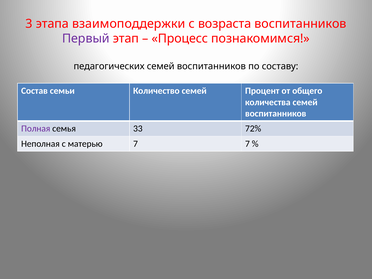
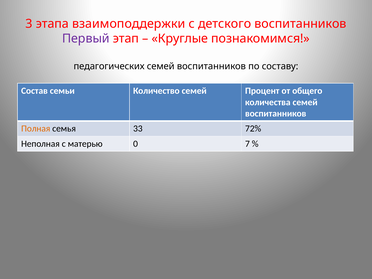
возраста: возраста -> детского
Процесс: Процесс -> Круглые
Полная colour: purple -> orange
матерью 7: 7 -> 0
